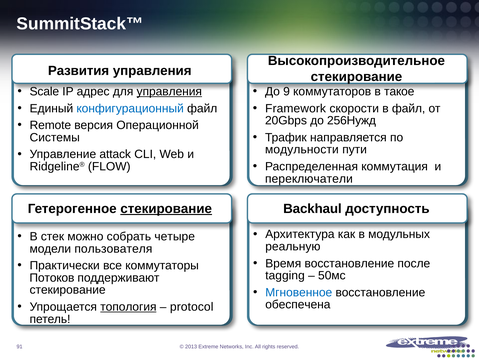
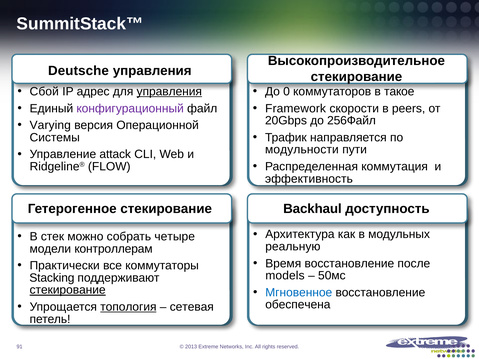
Развития: Развития -> Deutsche
Scale: Scale -> Сбой
9: 9 -> 0
конфигурационный colour: blue -> purple
в файл: файл -> peers
256Нужд: 256Нужд -> 256Файл
Remote: Remote -> Varying
переключатели: переключатели -> эффективность
стекирование at (166, 209) underline: present -> none
пользователя: пользователя -> контроллерам
tagging: tagging -> models
Потоков: Потоков -> Stacking
стекирование at (68, 290) underline: none -> present
protocol: protocol -> сетевая
